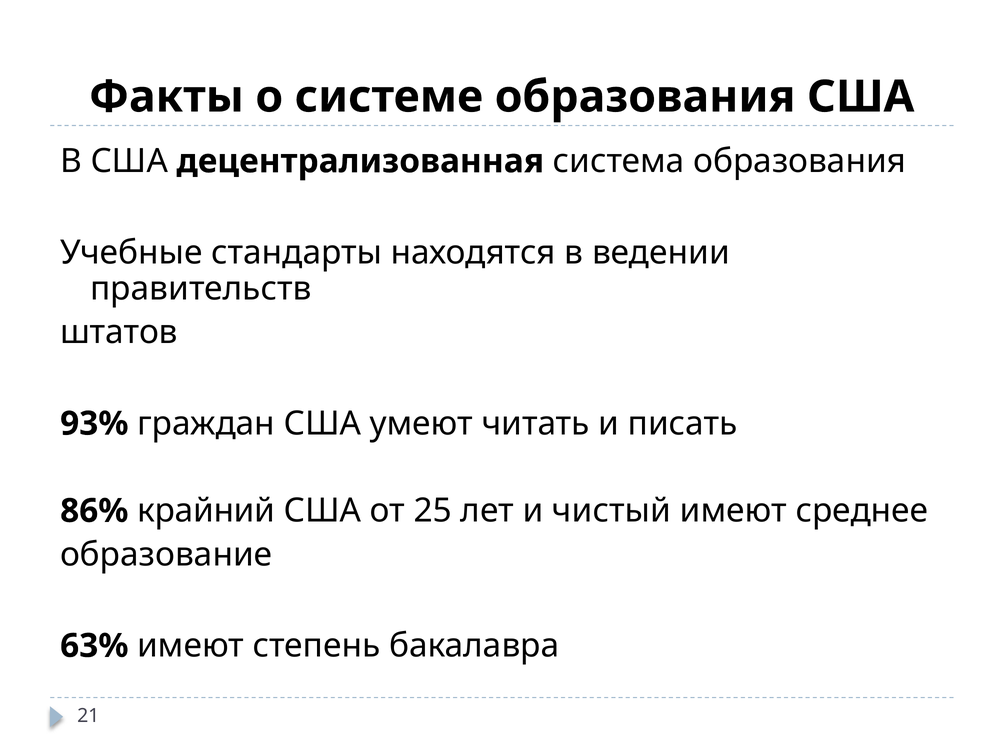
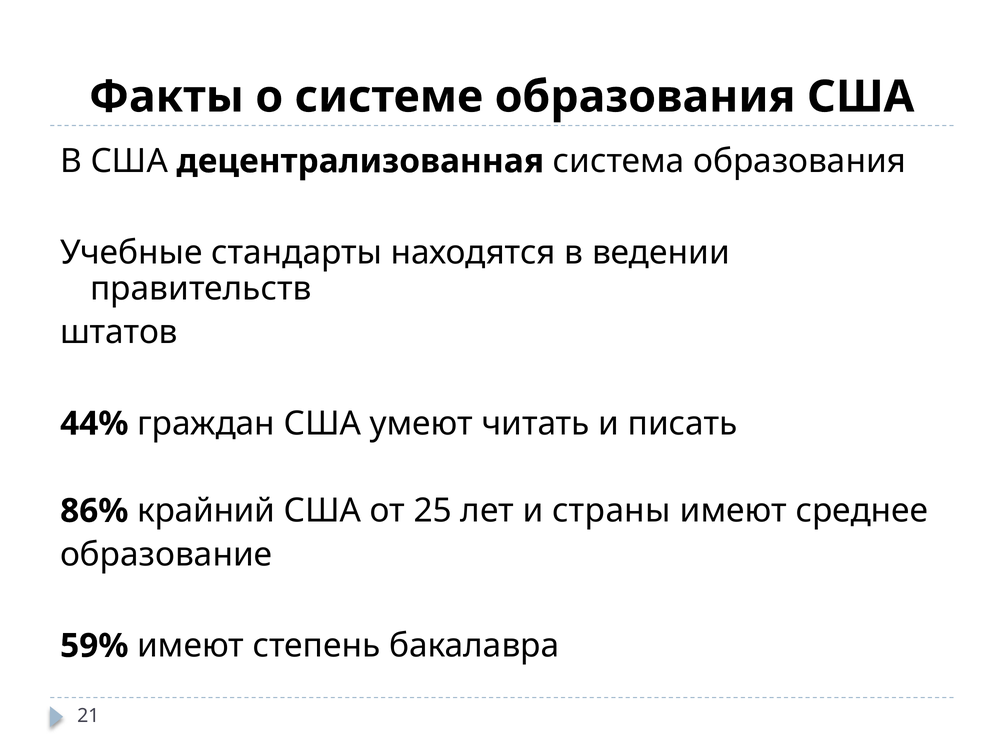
93%: 93% -> 44%
чистый: чистый -> страны
63%: 63% -> 59%
